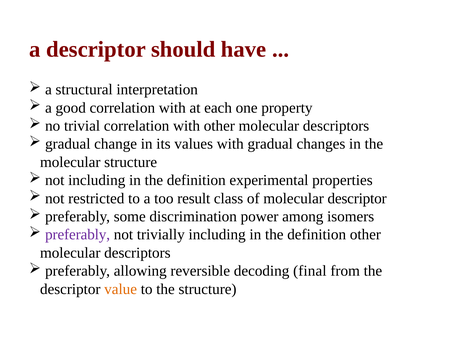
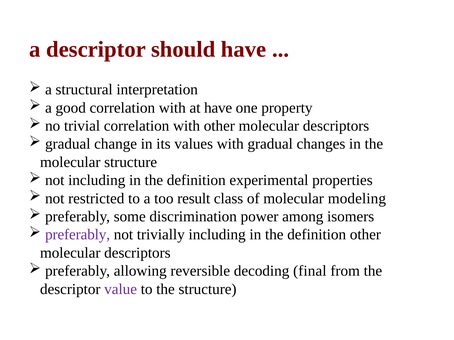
at each: each -> have
molecular descriptor: descriptor -> modeling
value colour: orange -> purple
